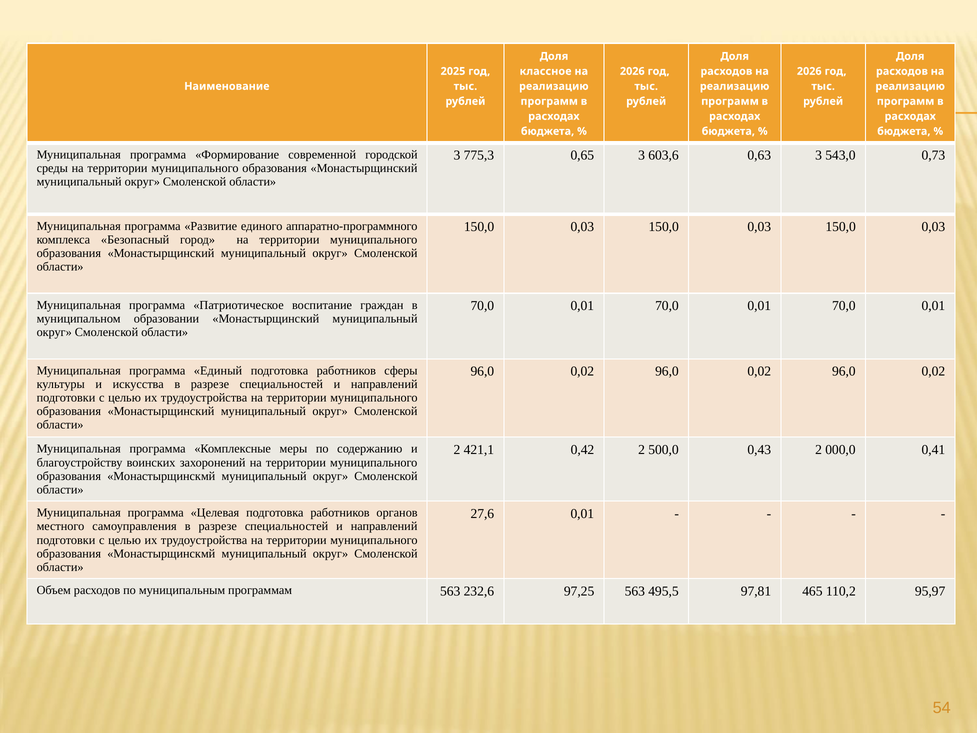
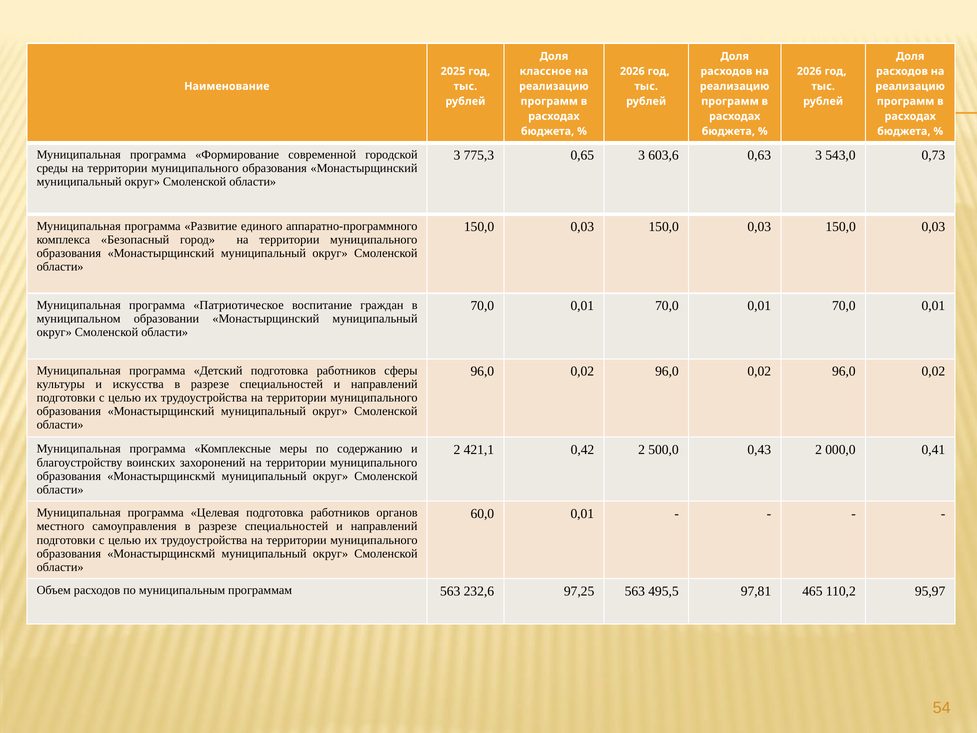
Единый: Единый -> Детский
27,6: 27,6 -> 60,0
